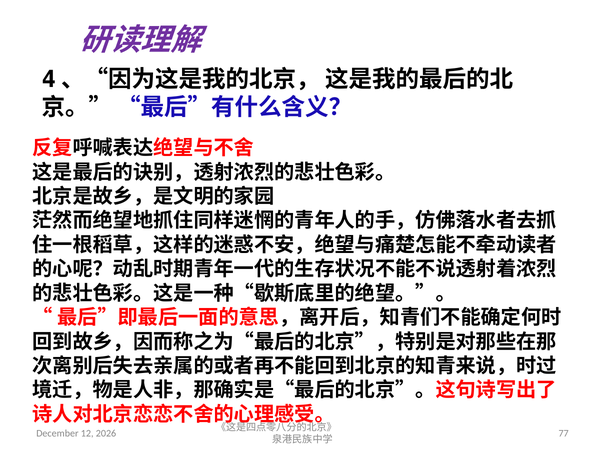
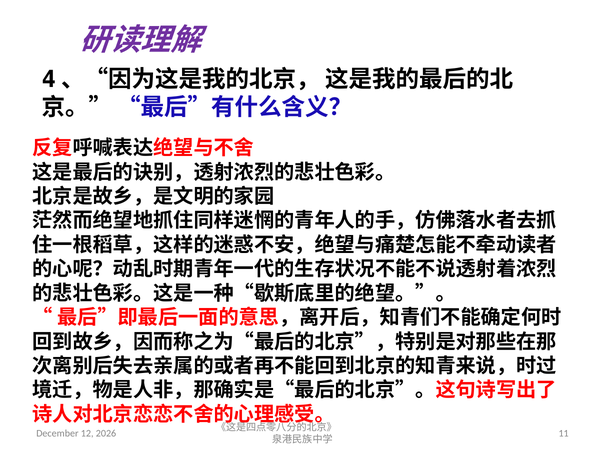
77: 77 -> 11
